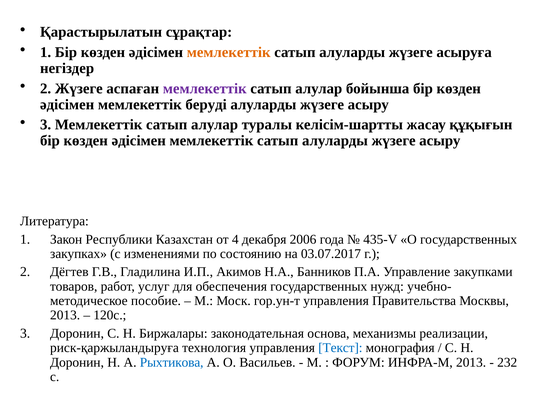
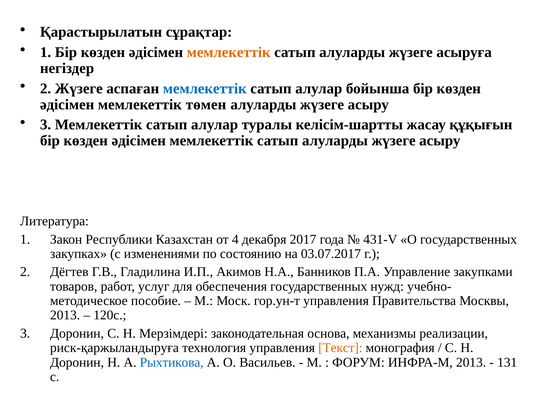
мемлекеттік at (205, 88) colour: purple -> blue
беруді: беруді -> төмен
2006: 2006 -> 2017
435-V: 435-V -> 431-V
Биржалары: Биржалары -> Мерзімдері
Текст colour: blue -> orange
232: 232 -> 131
